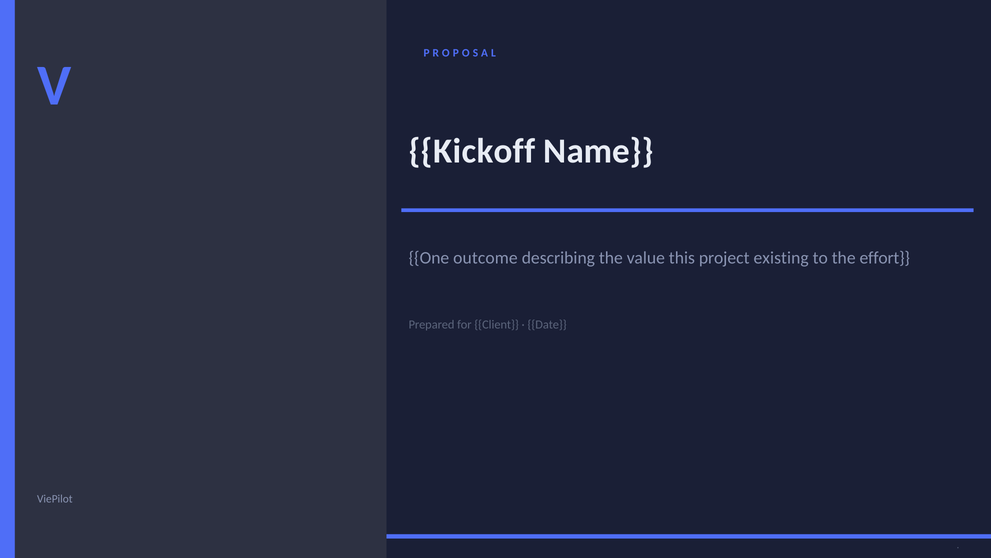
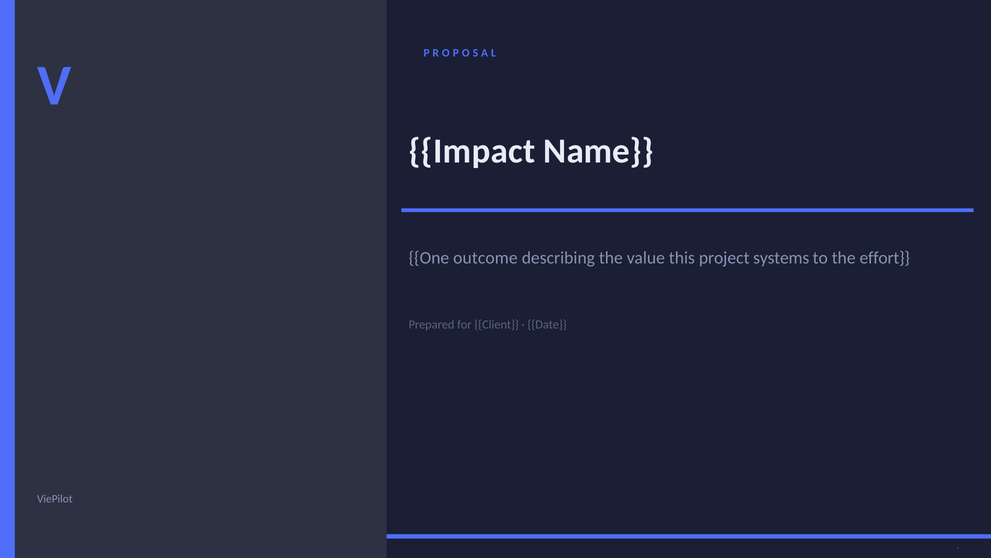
Kickoff: Kickoff -> Impact
existing: existing -> systems
